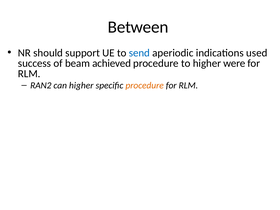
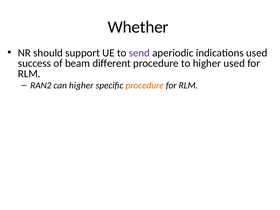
Between: Between -> Whether
send colour: blue -> purple
achieved: achieved -> different
higher were: were -> used
